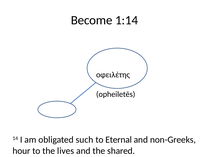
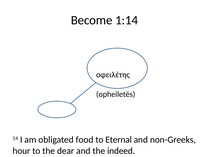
such: such -> food
lives: lives -> dear
shared: shared -> indeed
